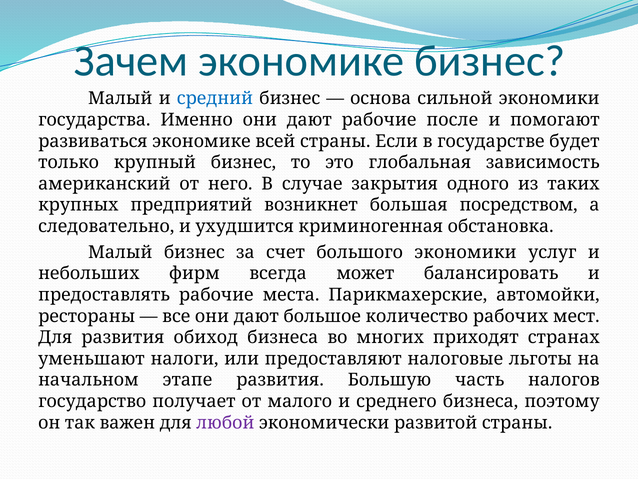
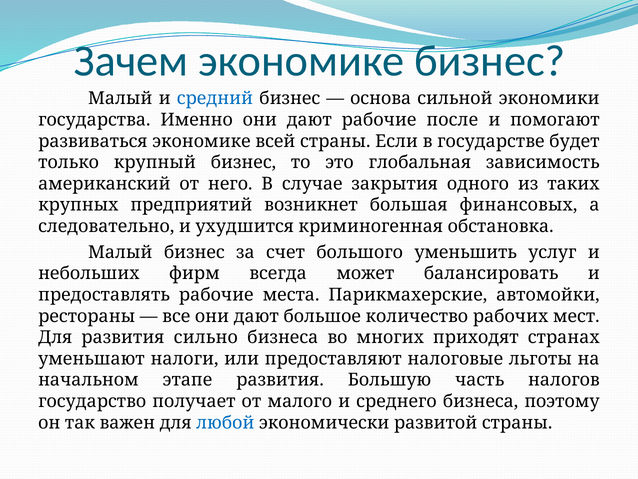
посредством: посредством -> финансовых
большого экономики: экономики -> уменьшить
обиход: обиход -> сильно
любой colour: purple -> blue
